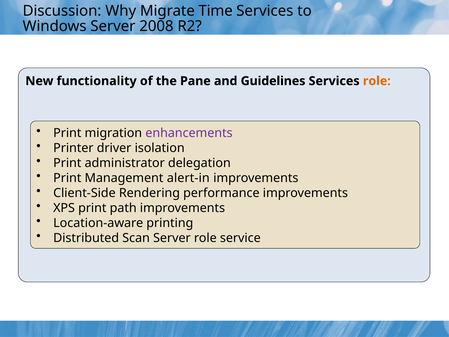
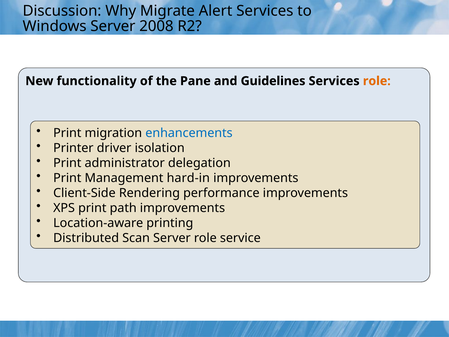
Time: Time -> Alert
enhancements colour: purple -> blue
alert-in: alert-in -> hard-in
